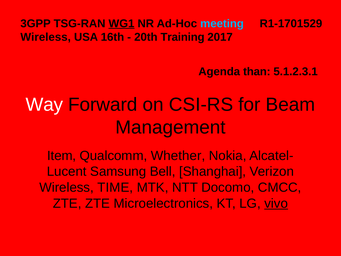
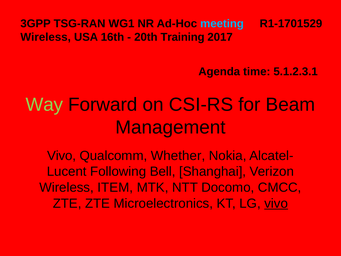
WG1 underline: present -> none
than: than -> time
Way colour: white -> light green
Item at (62, 155): Item -> Vivo
Samsung: Samsung -> Following
TIME: TIME -> ITEM
